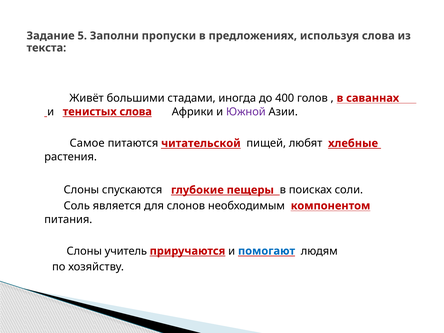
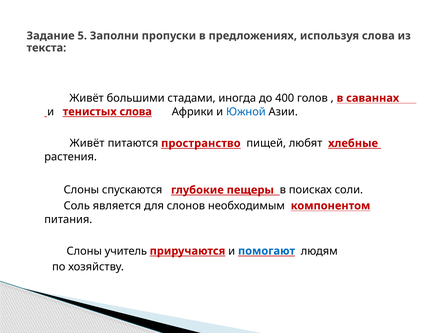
Южной colour: purple -> blue
Самое at (87, 143): Самое -> Живёт
читательской: читательской -> пространство
